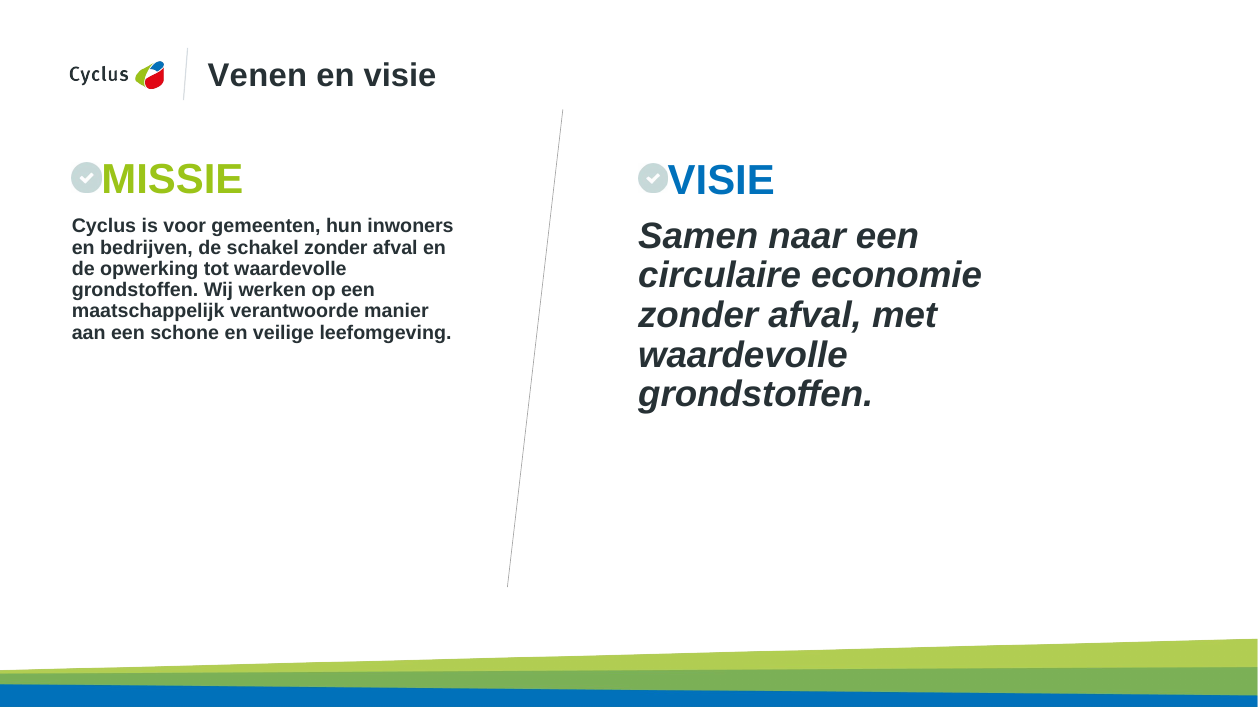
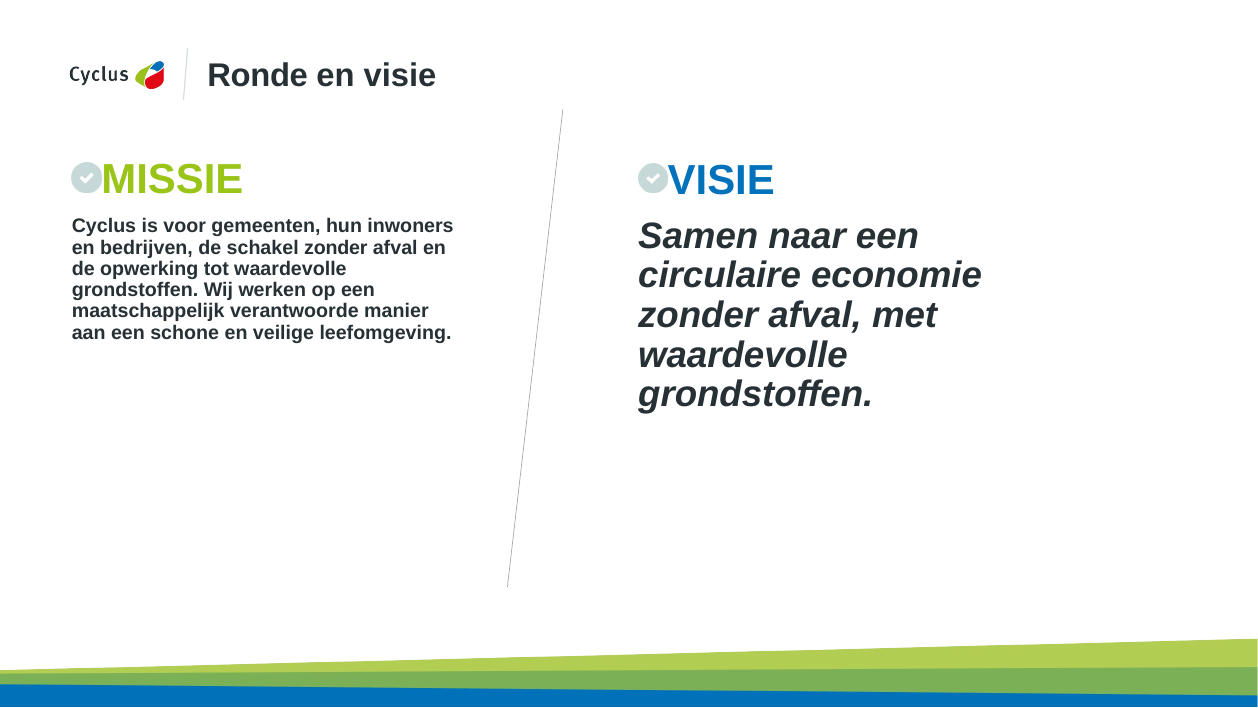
Venen: Venen -> Ronde
